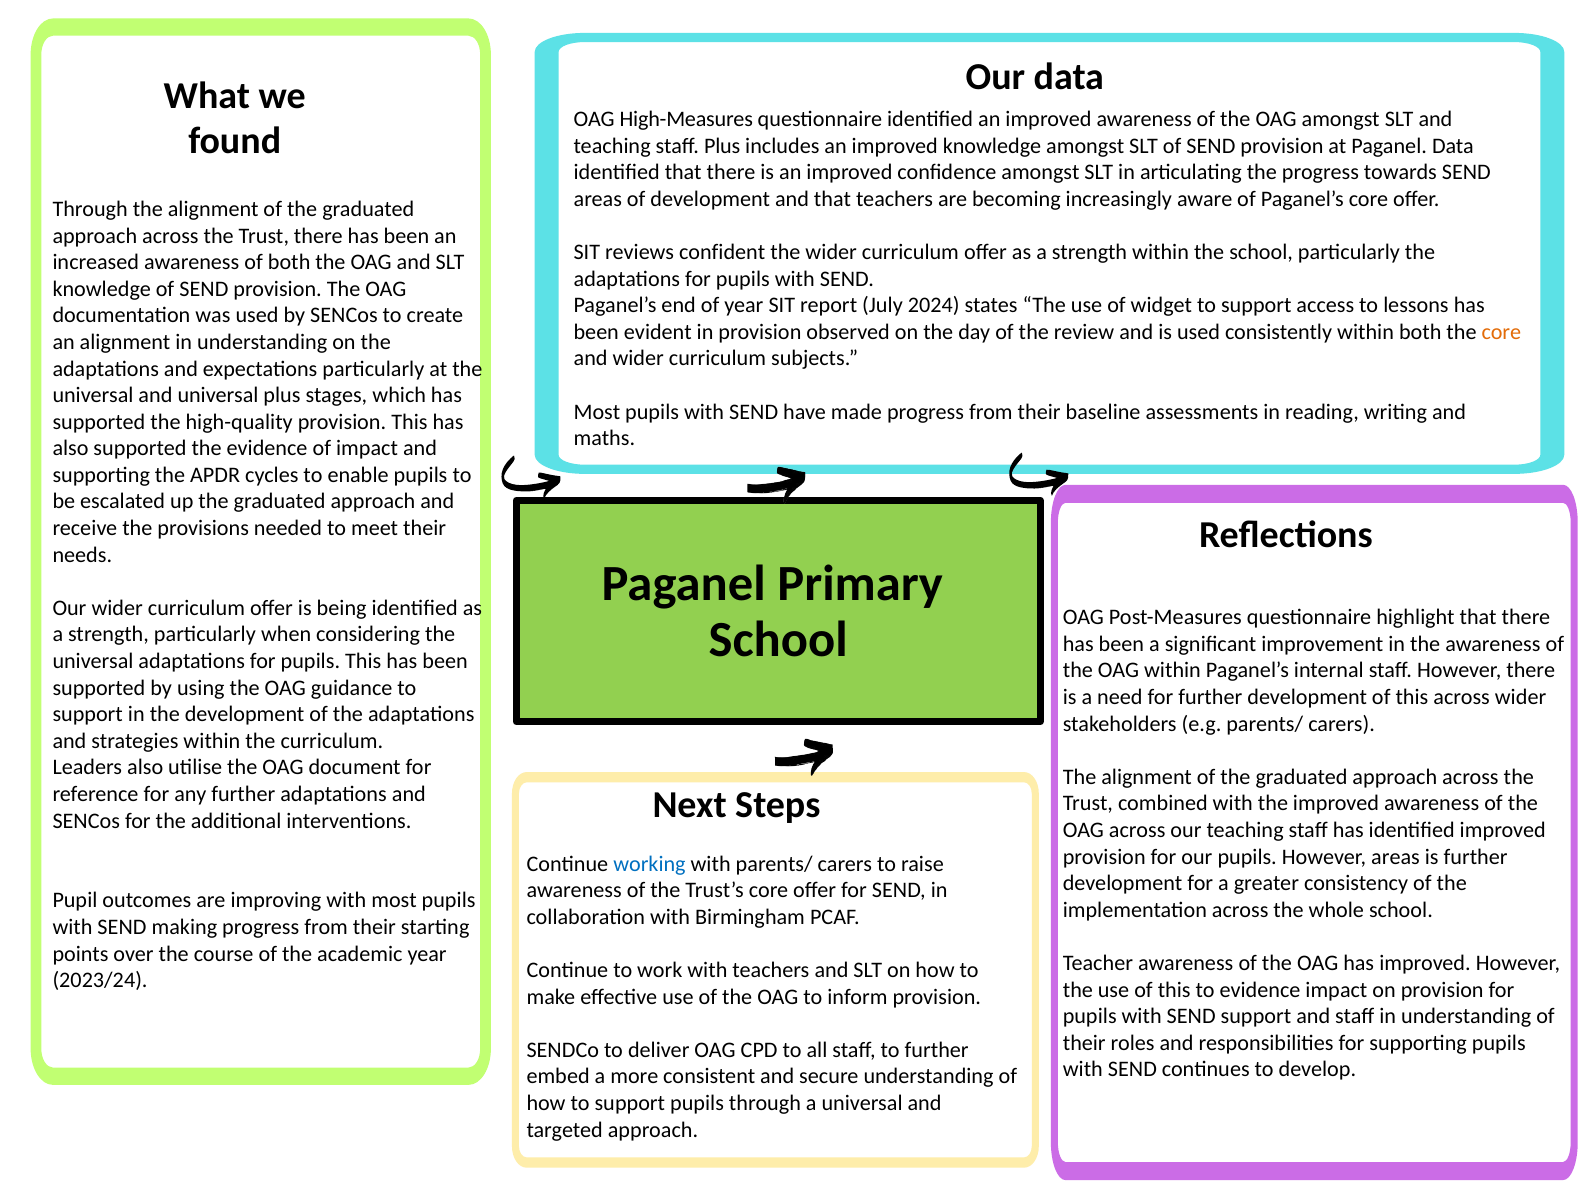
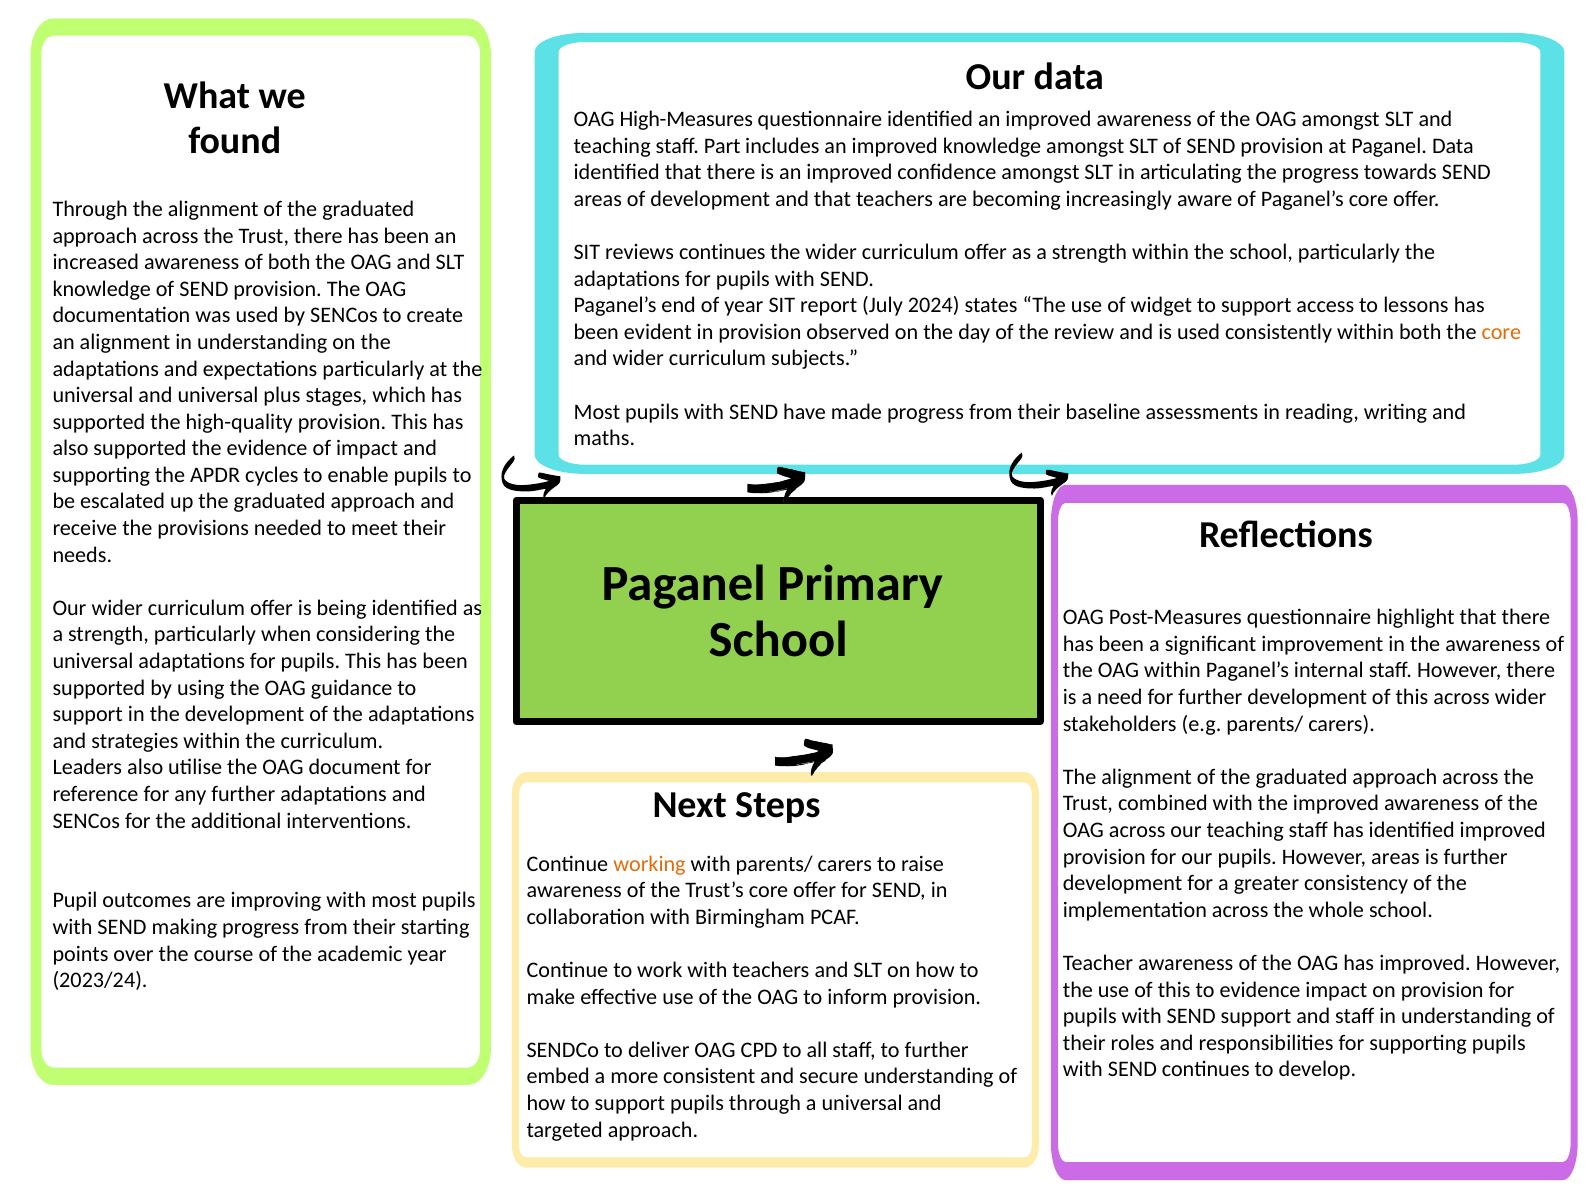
staff Plus: Plus -> Part
reviews confident: confident -> continues
working colour: blue -> orange
